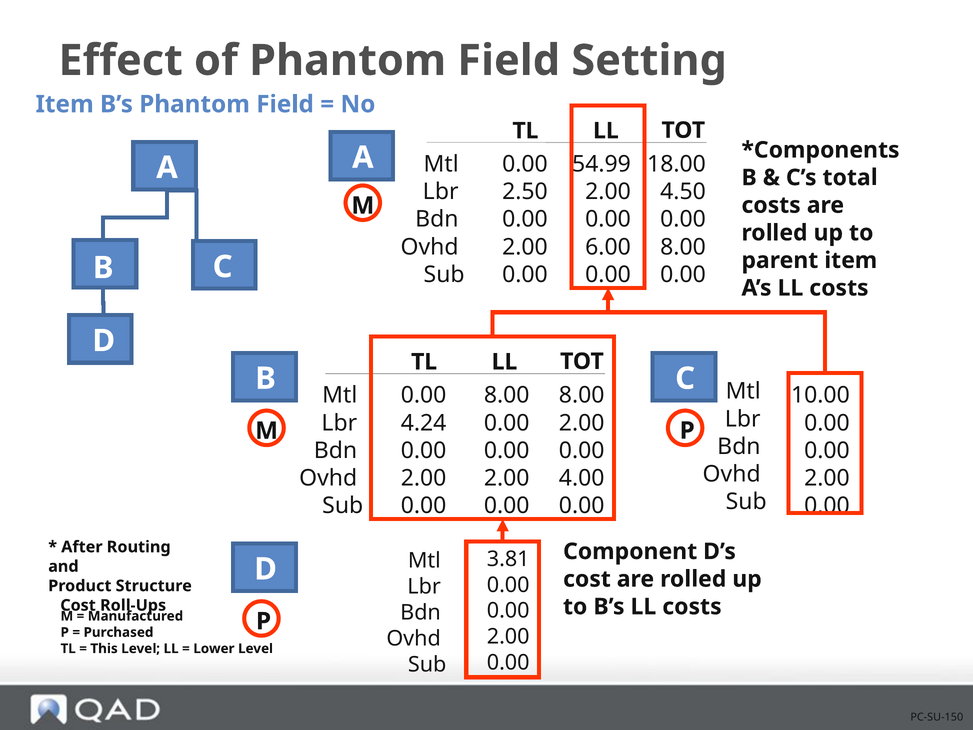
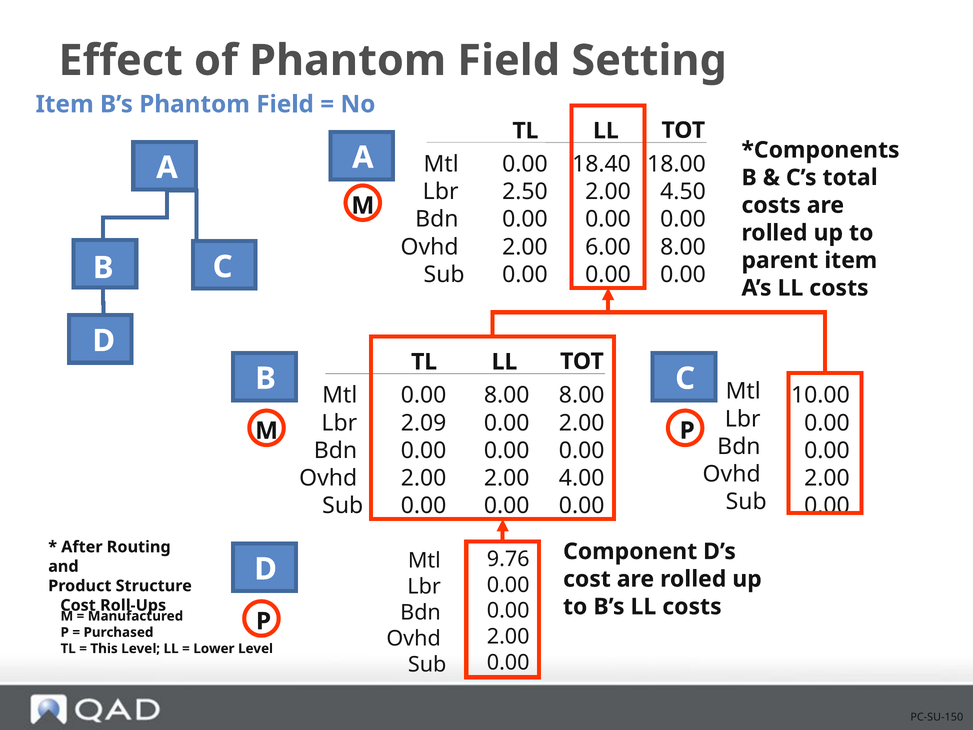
54.99: 54.99 -> 18.40
4.24: 4.24 -> 2.09
3.81: 3.81 -> 9.76
